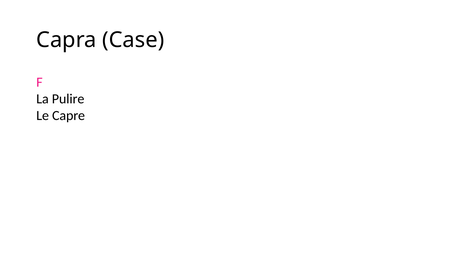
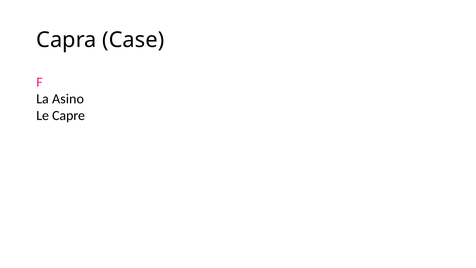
Pulire: Pulire -> Asino
